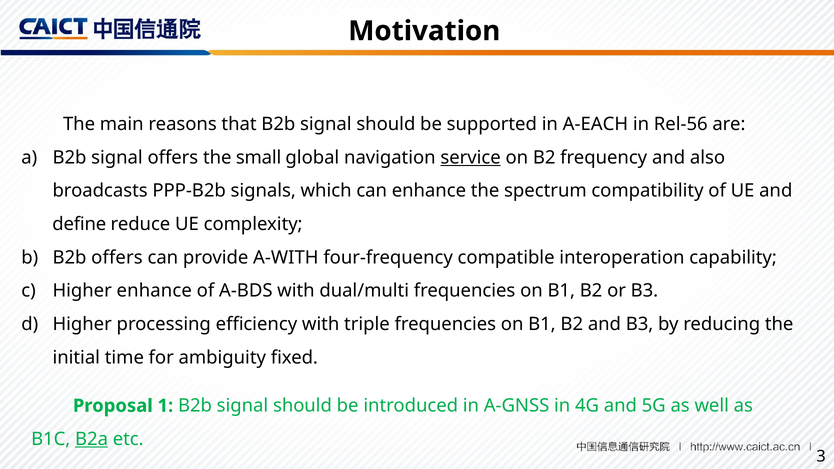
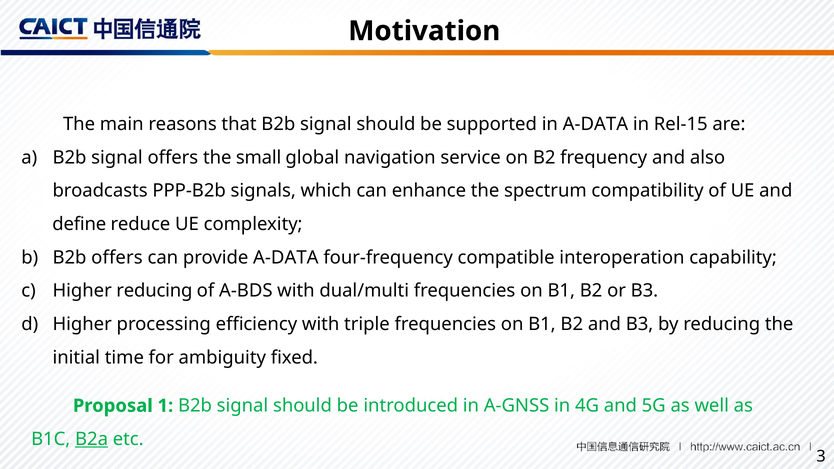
in A-EACH: A-EACH -> A-DATA
Rel-56: Rel-56 -> Rel-15
service underline: present -> none
provide A-WITH: A-WITH -> A-DATA
Higher enhance: enhance -> reducing
